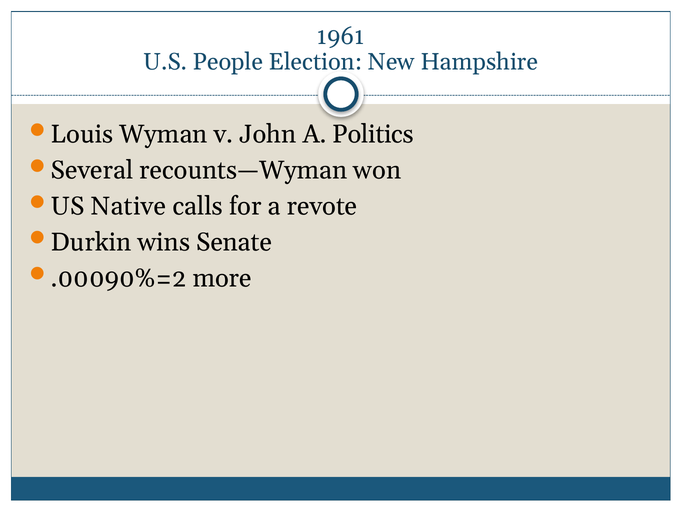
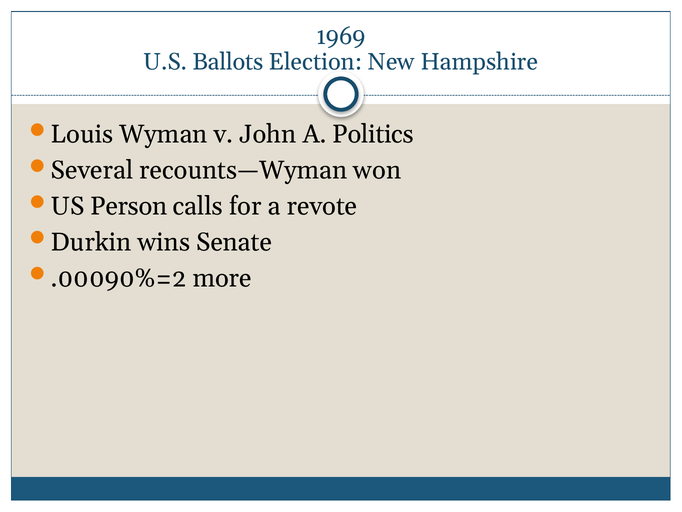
1961: 1961 -> 1969
People: People -> Ballots
Native: Native -> Person
